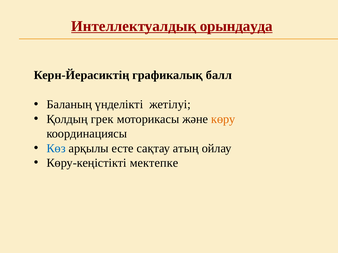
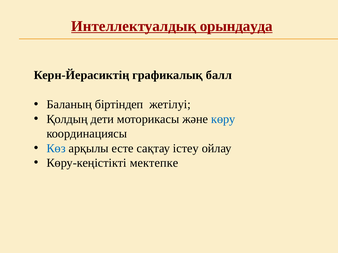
үнделікті: үнделікті -> біртіндеп
грек: грек -> дети
көру colour: orange -> blue
атың: атың -> істеу
